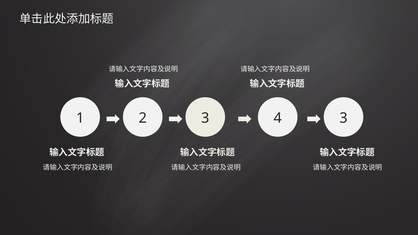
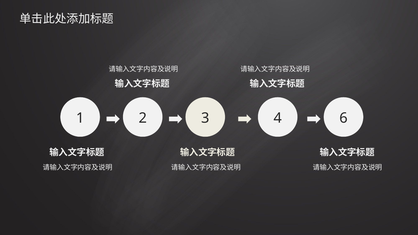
4 3: 3 -> 6
